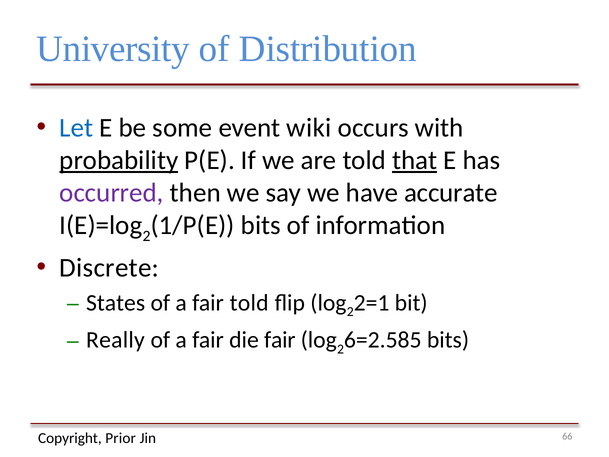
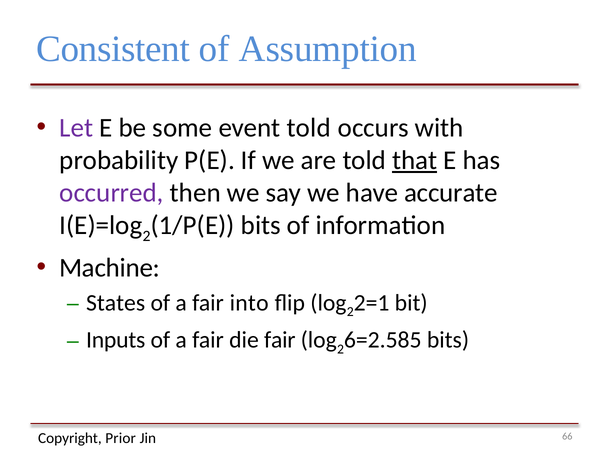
University: University -> Consistent
Distribution: Distribution -> Assumption
Let colour: blue -> purple
event wiki: wiki -> told
probability underline: present -> none
Discrete: Discrete -> Machine
fair told: told -> into
Really: Really -> Inputs
